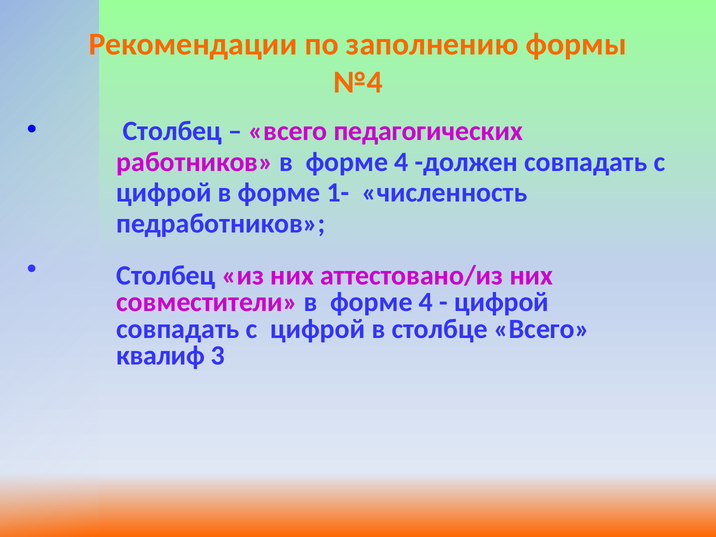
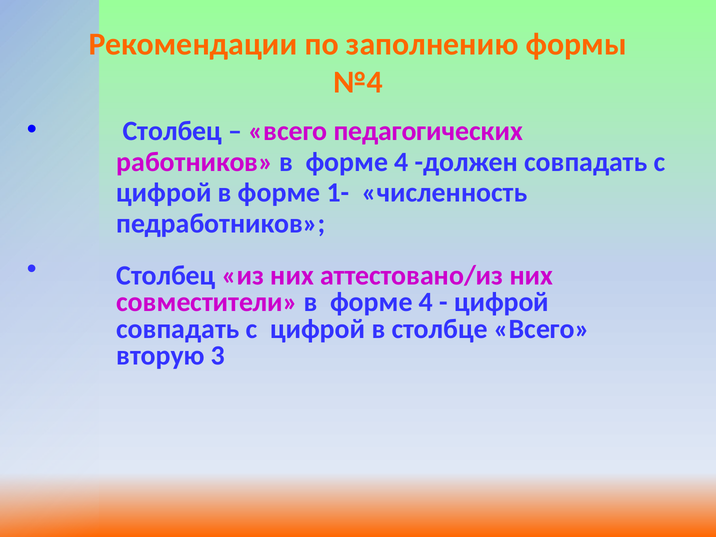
квалиф: квалиф -> вторую
